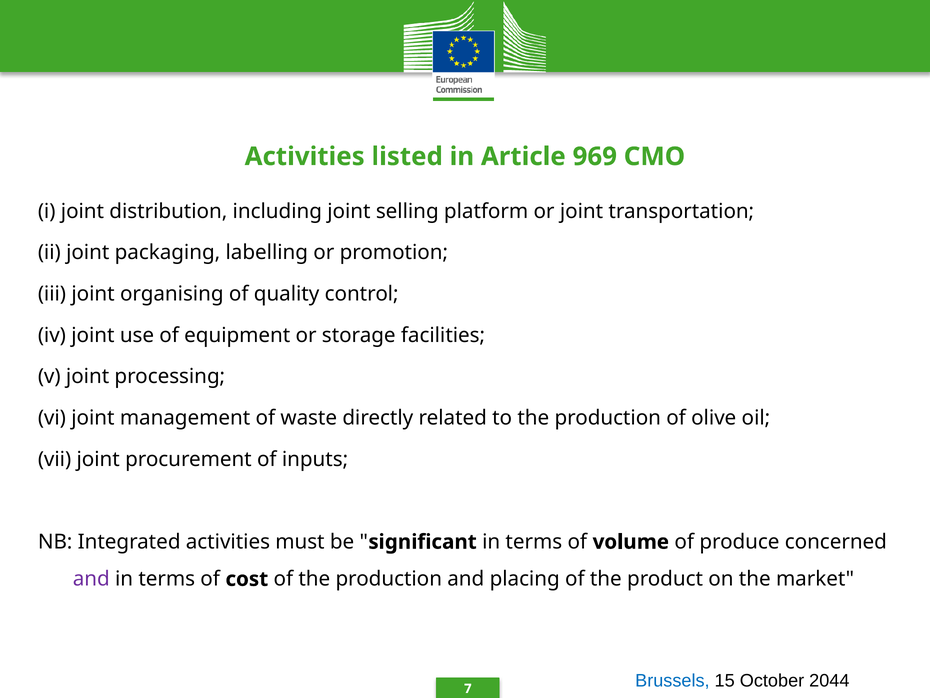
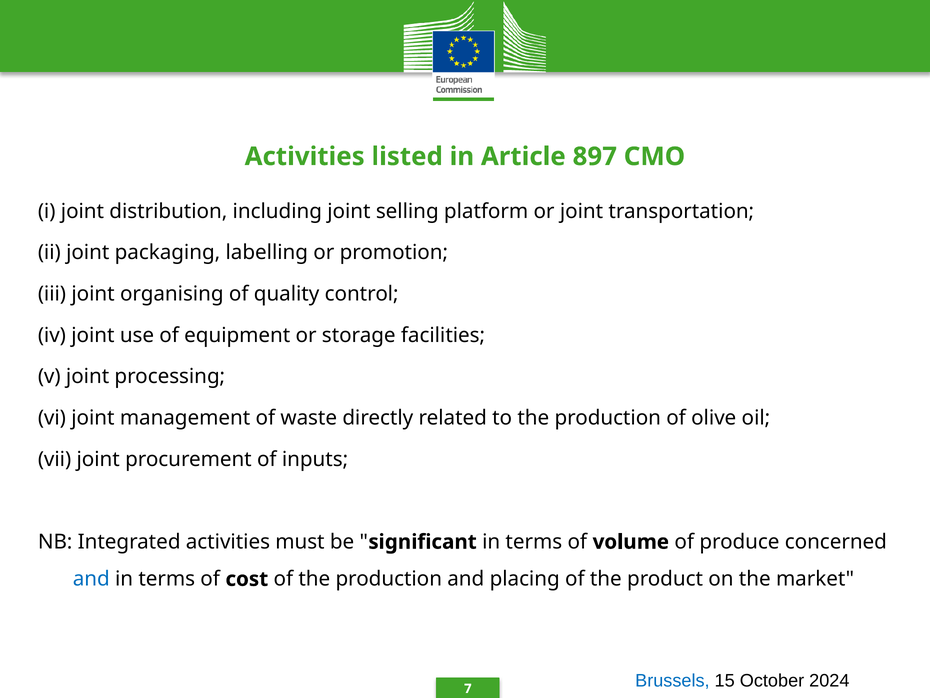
969: 969 -> 897
and at (91, 579) colour: purple -> blue
2044: 2044 -> 2024
